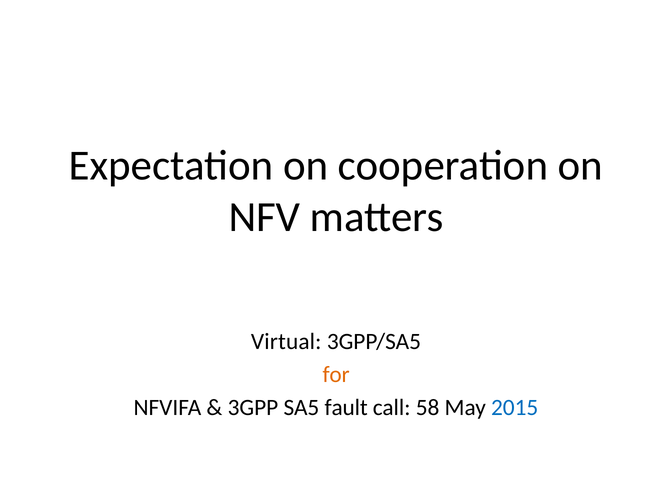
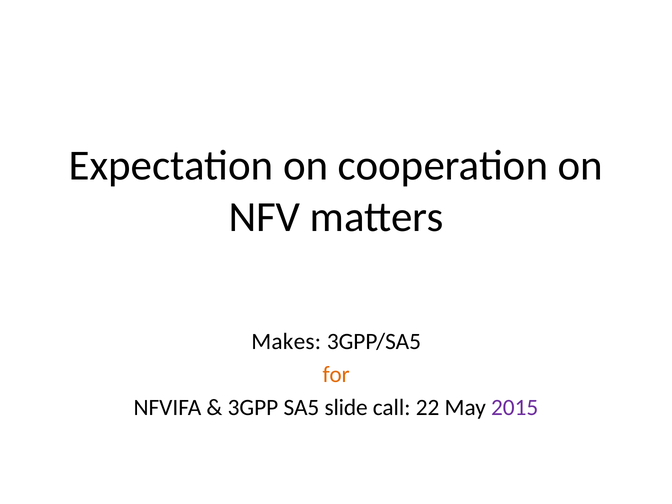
Virtual: Virtual -> Makes
fault: fault -> slide
58: 58 -> 22
2015 colour: blue -> purple
